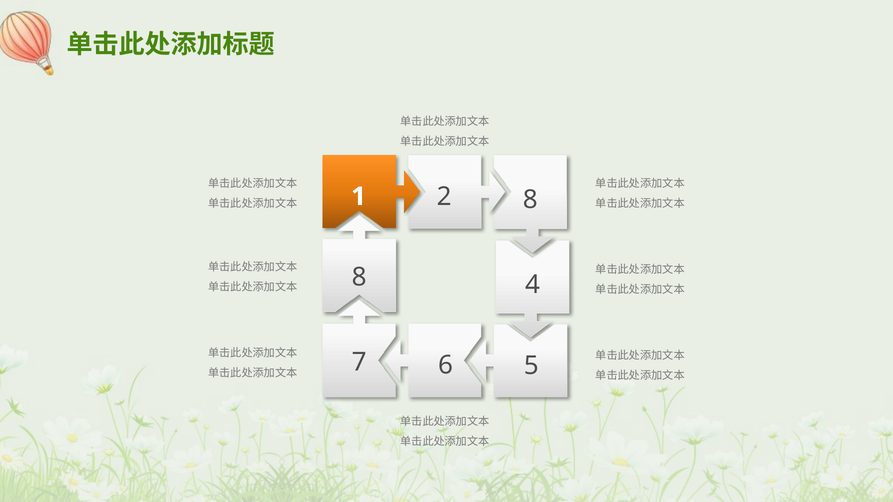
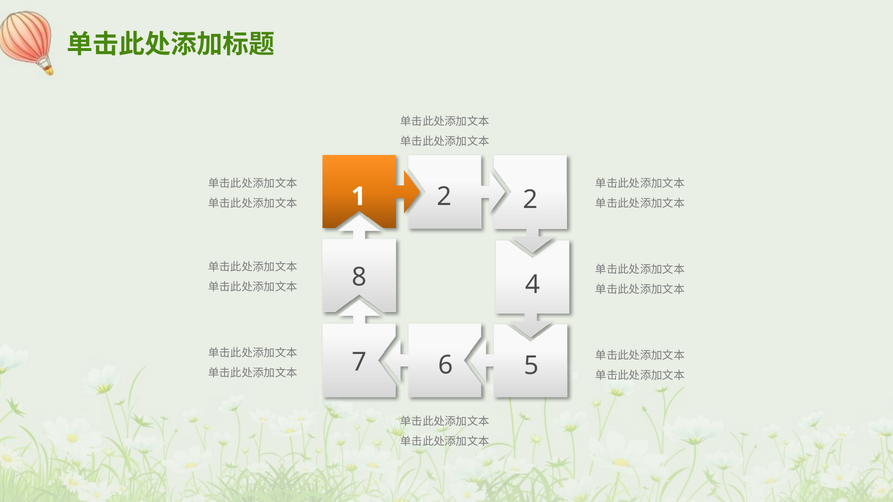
2 8: 8 -> 2
